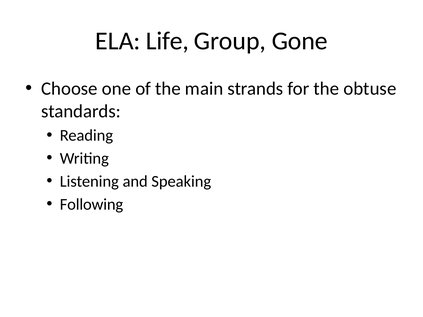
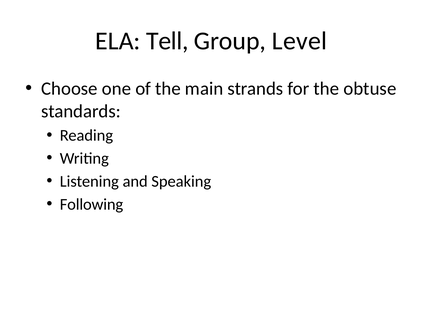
Life: Life -> Tell
Gone: Gone -> Level
